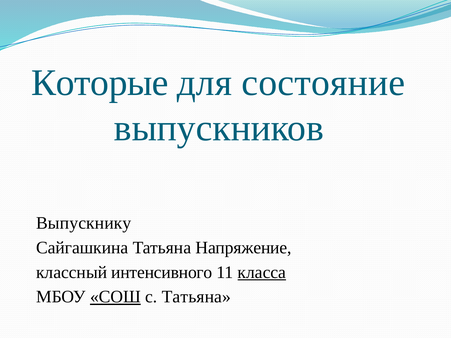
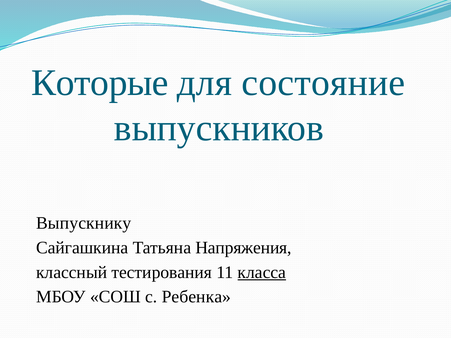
Напряжение: Напряжение -> Напряжения
интенсивного: интенсивного -> тестирования
СОШ underline: present -> none
с Татьяна: Татьяна -> Ребенка
